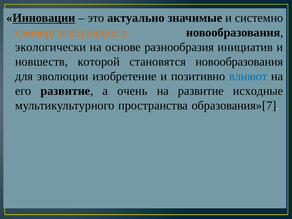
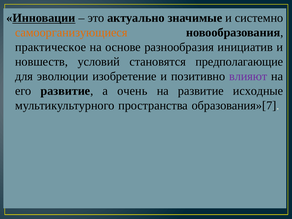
экологически: экологически -> практическое
которой: которой -> условий
становятся новообразования: новообразования -> предполагающие
влияют colour: blue -> purple
